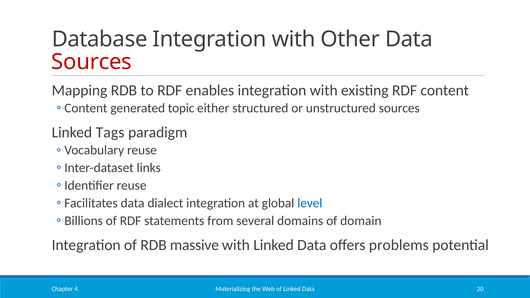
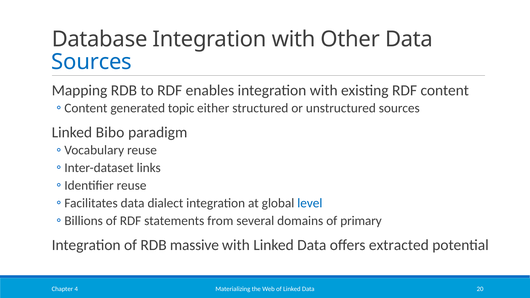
Sources at (92, 62) colour: red -> blue
Tags: Tags -> Bibo
domain: domain -> primary
problems: problems -> extracted
